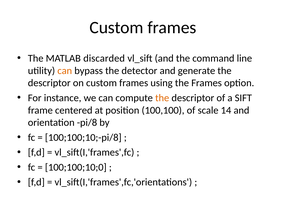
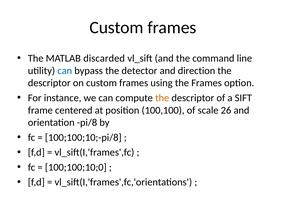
can at (65, 71) colour: orange -> blue
generate: generate -> direction
14: 14 -> 26
